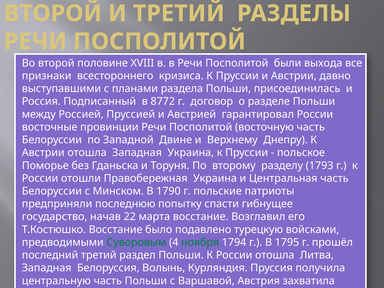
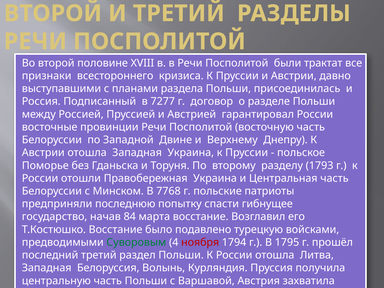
выхода: выхода -> трактат
8772: 8772 -> 7277
1790: 1790 -> 7768
22: 22 -> 84
ноября colour: green -> red
